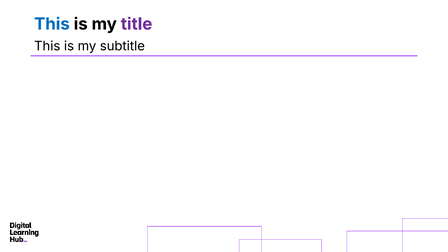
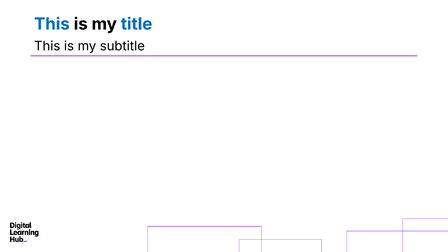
title colour: purple -> blue
